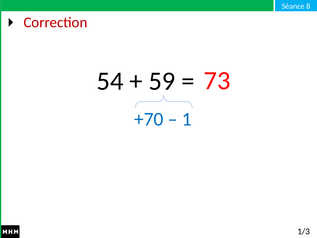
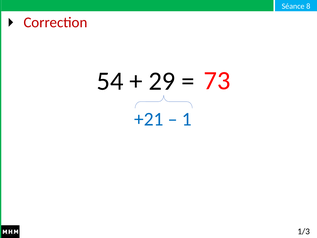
59: 59 -> 29
+70: +70 -> +21
